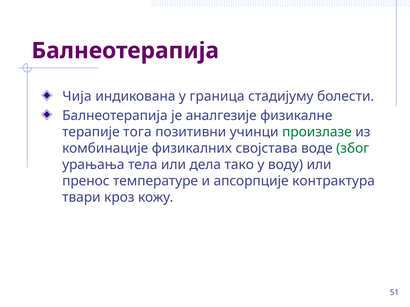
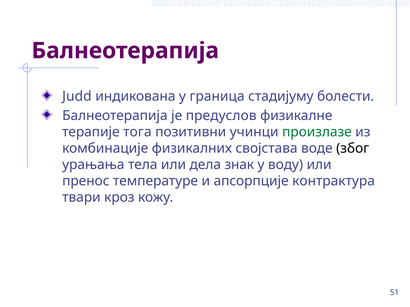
Чија: Чија -> Judd
аналгезије: аналгезије -> предуслов
због colour: green -> black
тако: тако -> знак
